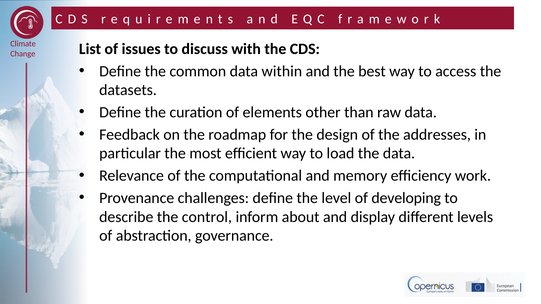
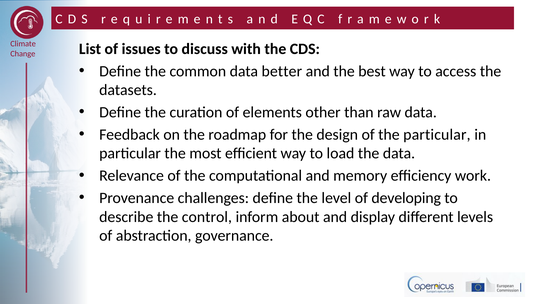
within: within -> better
the addresses: addresses -> particular
